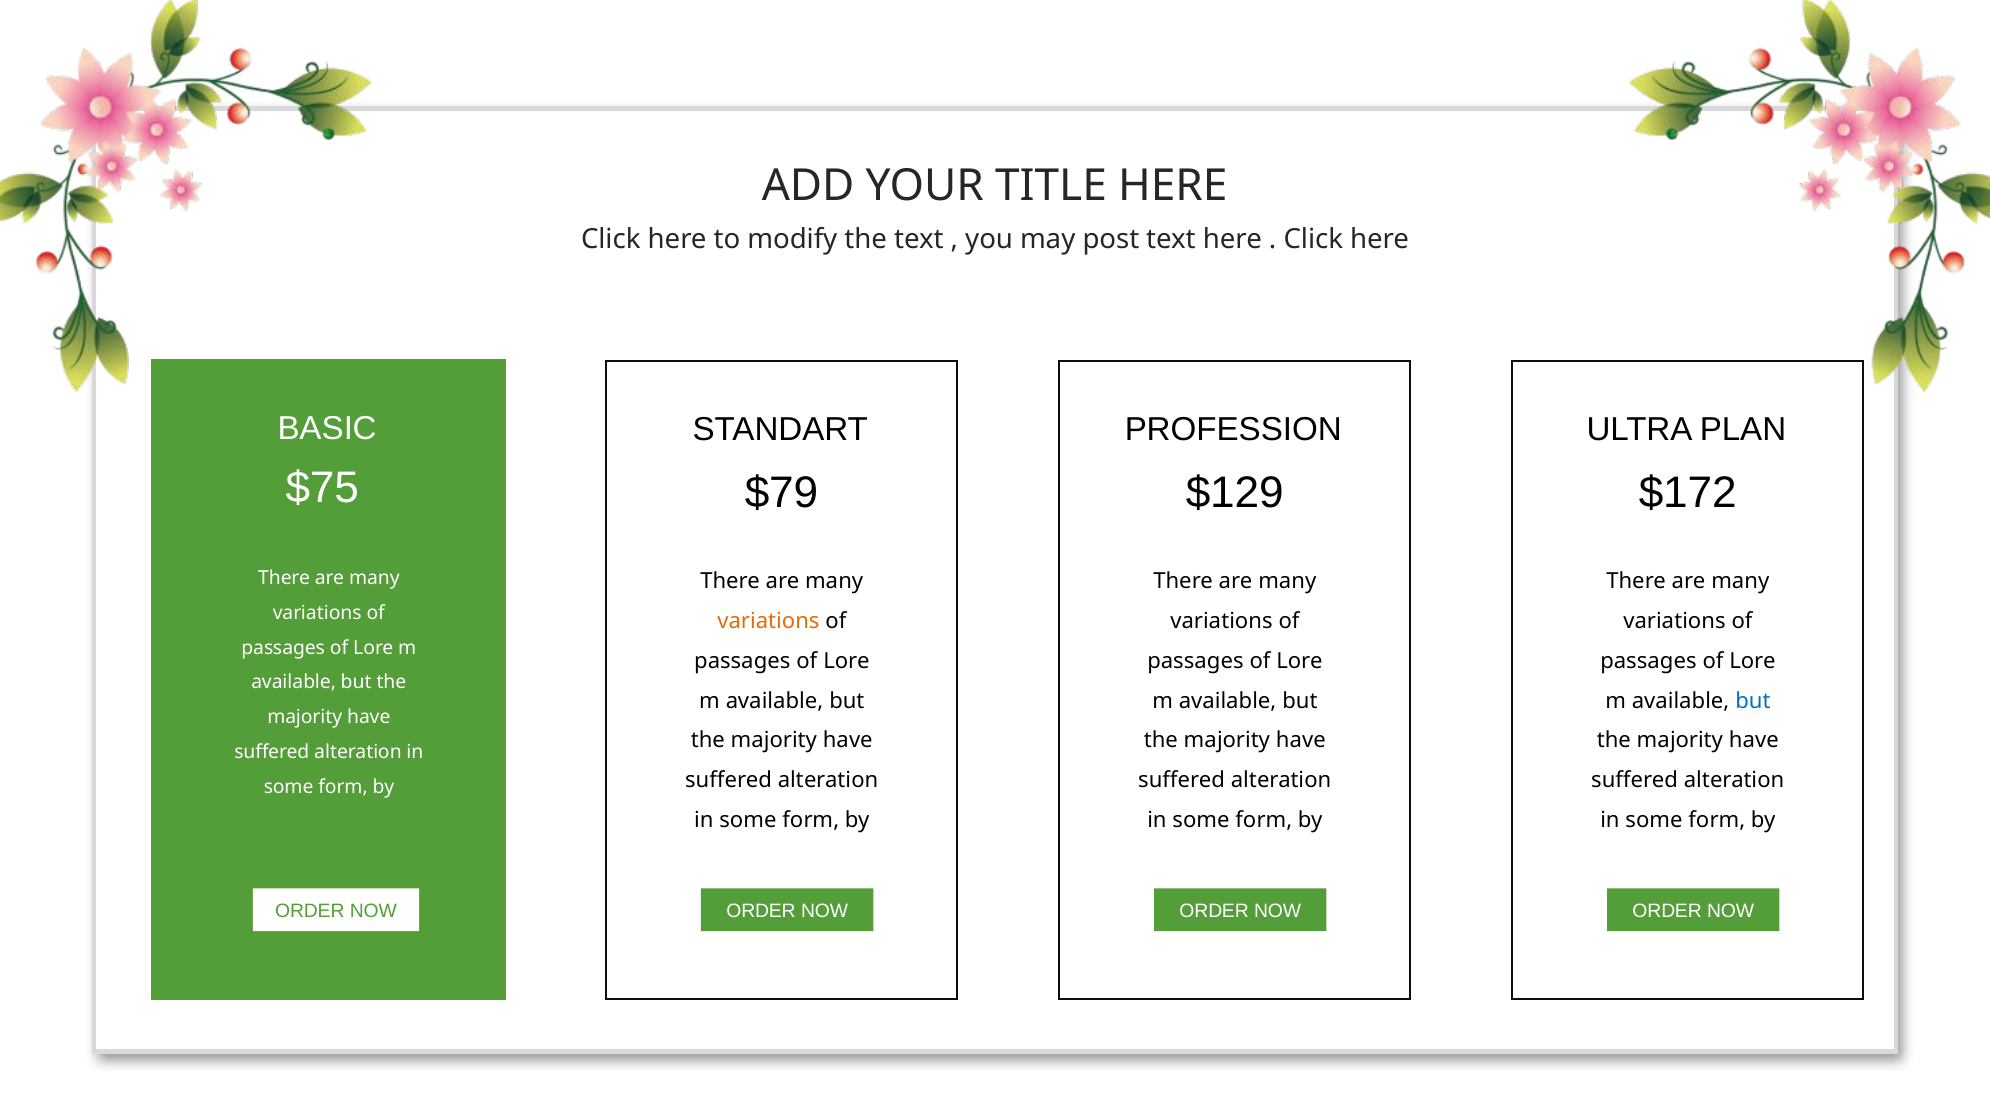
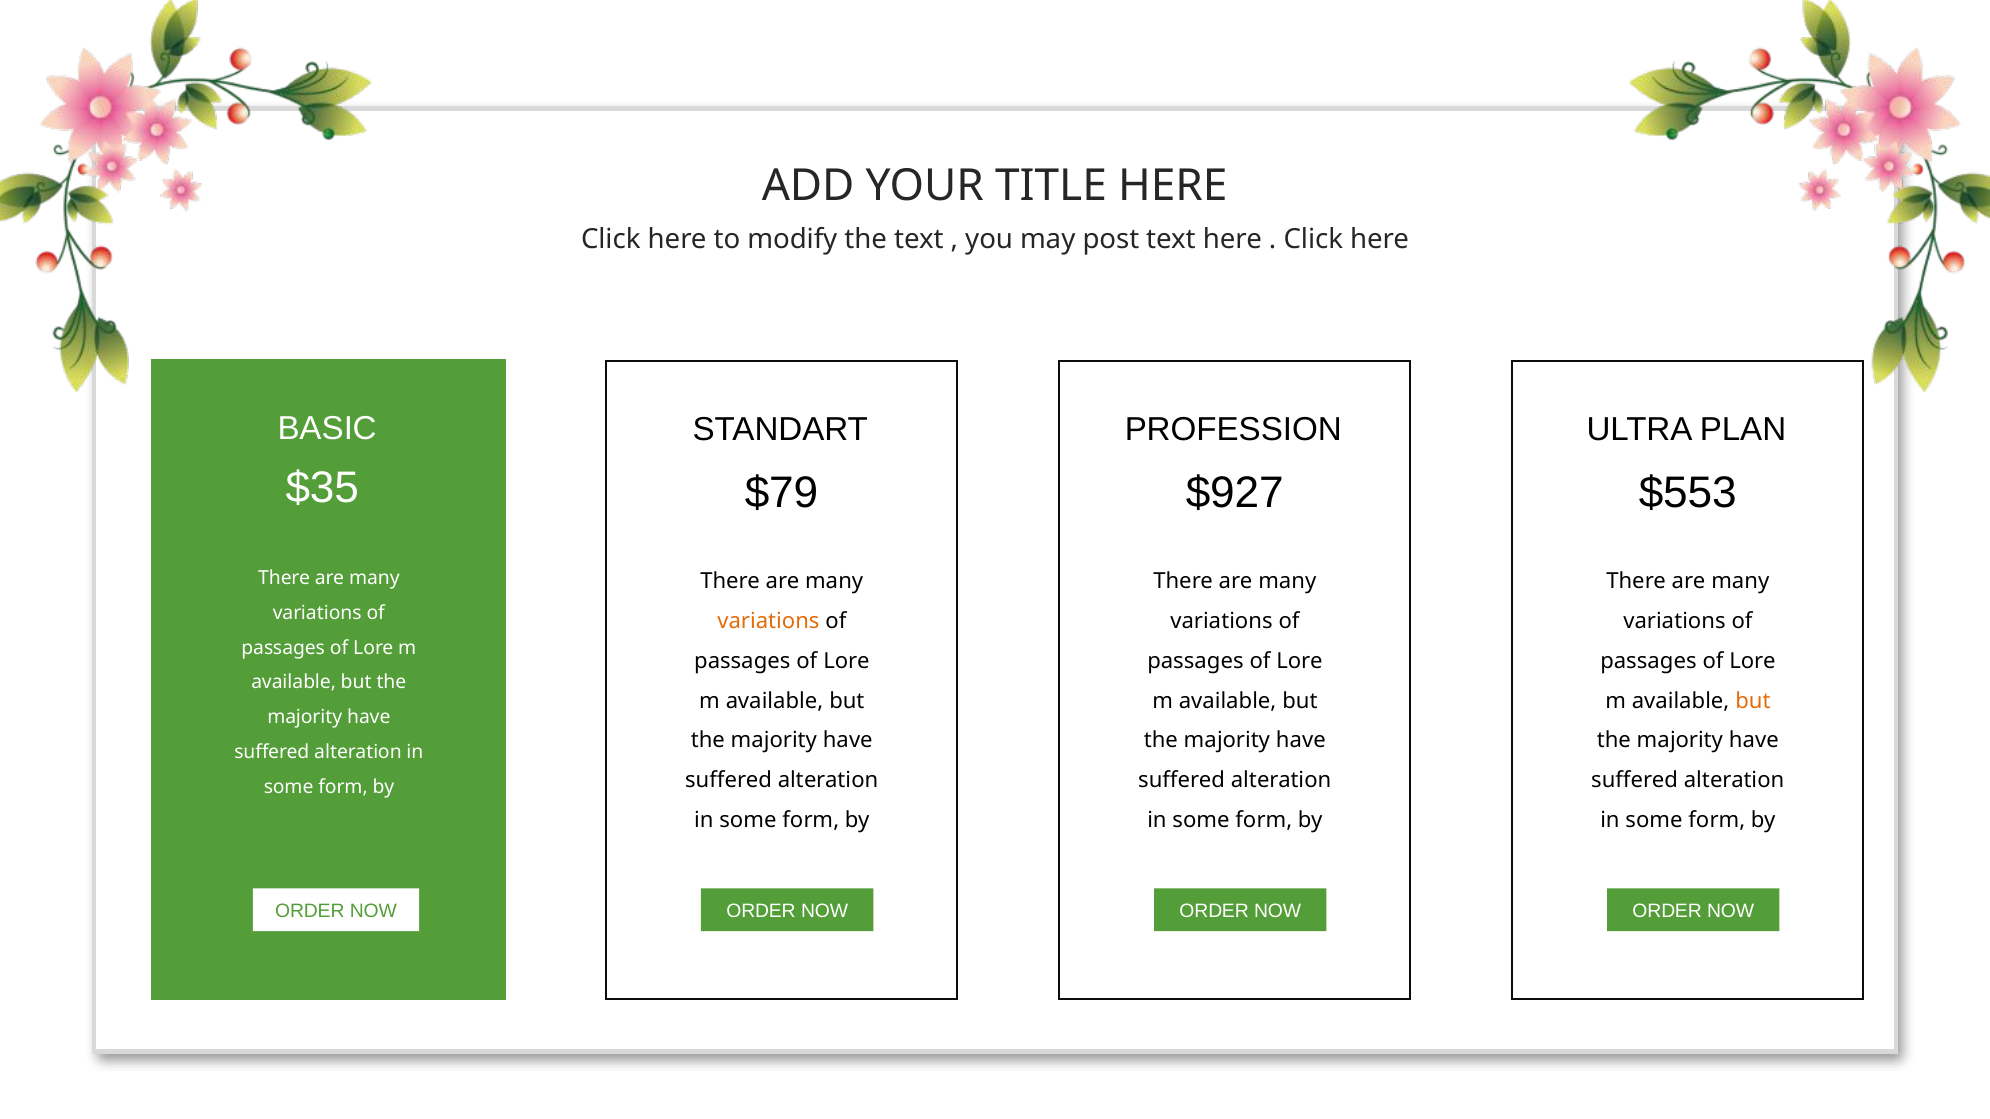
$75: $75 -> $35
$129: $129 -> $927
$172: $172 -> $553
but at (1753, 701) colour: blue -> orange
